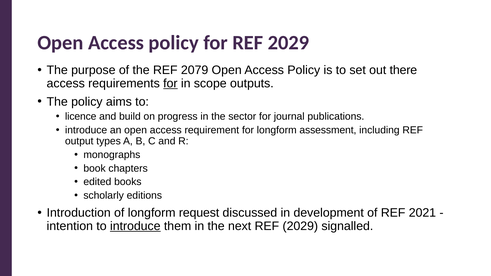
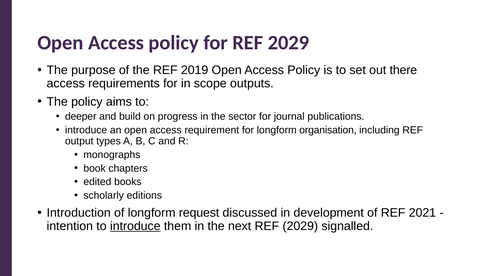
2079: 2079 -> 2019
for at (170, 83) underline: present -> none
licence: licence -> deeper
assessment: assessment -> organisation
